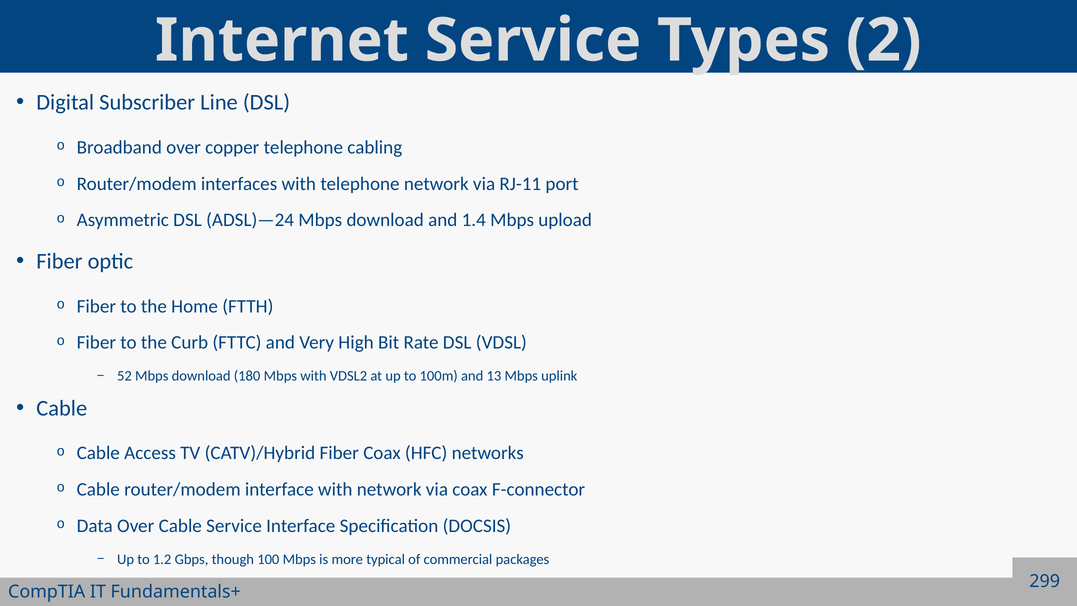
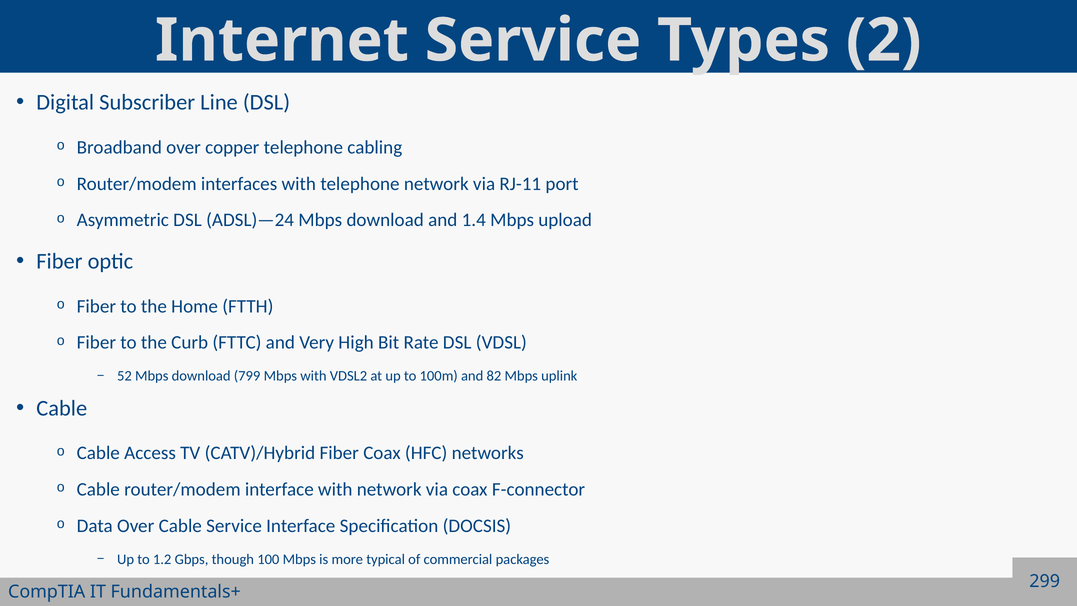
180: 180 -> 799
13: 13 -> 82
